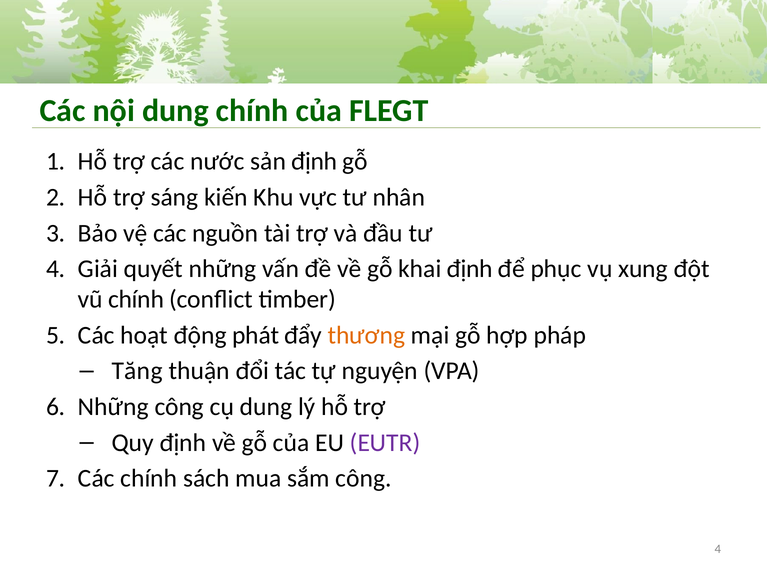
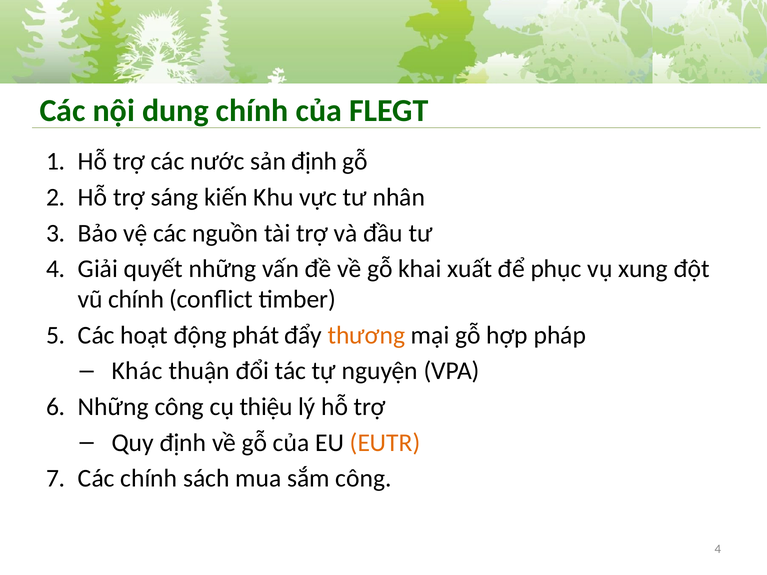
khai định: định -> xuất
Tăng: Tăng -> Khác
cụ dung: dung -> thiệu
EUTR colour: purple -> orange
